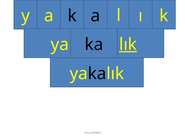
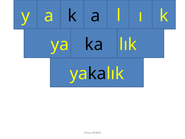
lık underline: present -> none
